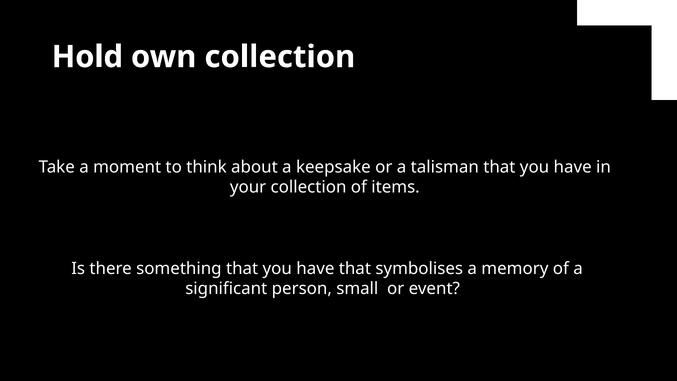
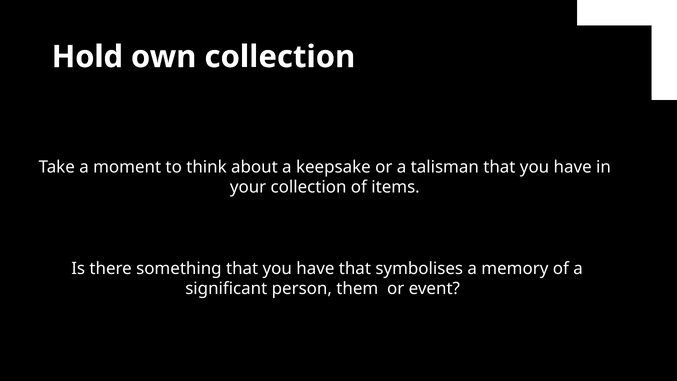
small: small -> them
